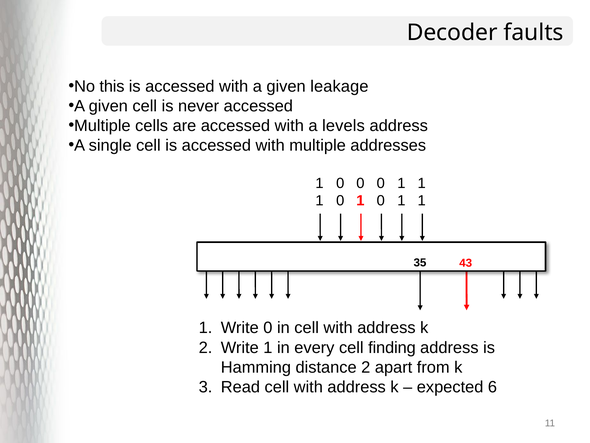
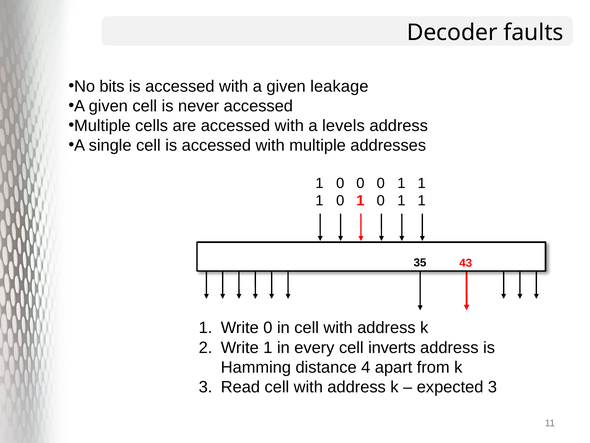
this: this -> bits
finding: finding -> inverts
distance 2: 2 -> 4
expected 6: 6 -> 3
